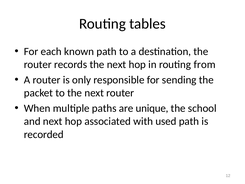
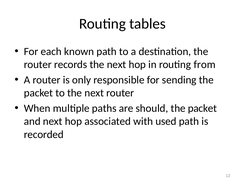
unique: unique -> should
school at (202, 108): school -> packet
